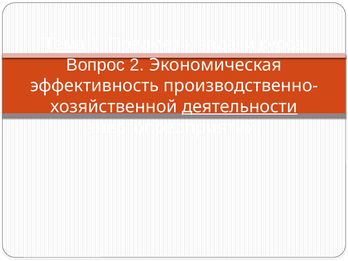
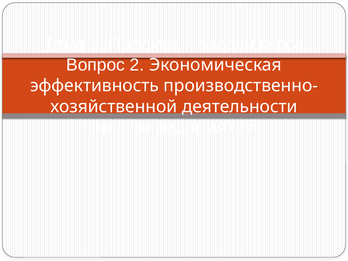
деятельности underline: present -> none
